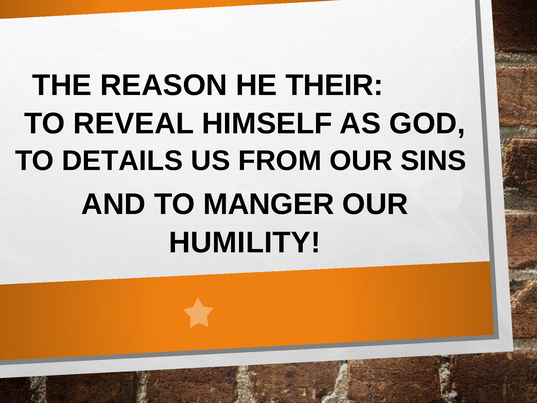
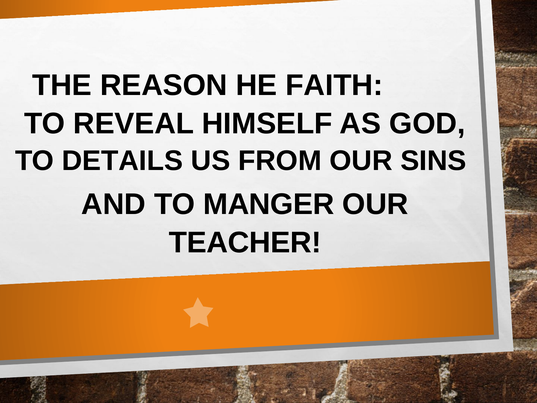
THEIR: THEIR -> FAITH
HUMILITY: HUMILITY -> TEACHER
